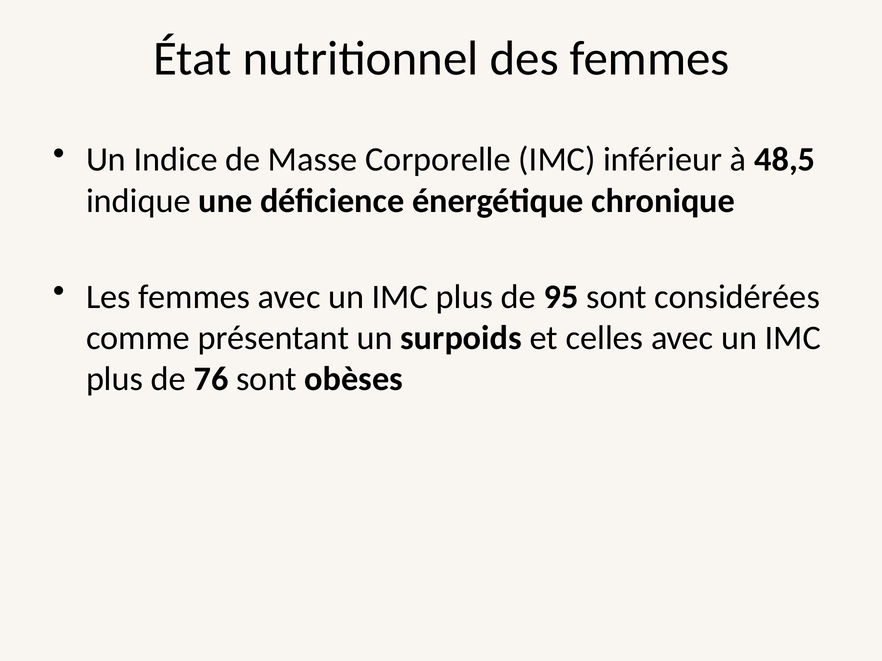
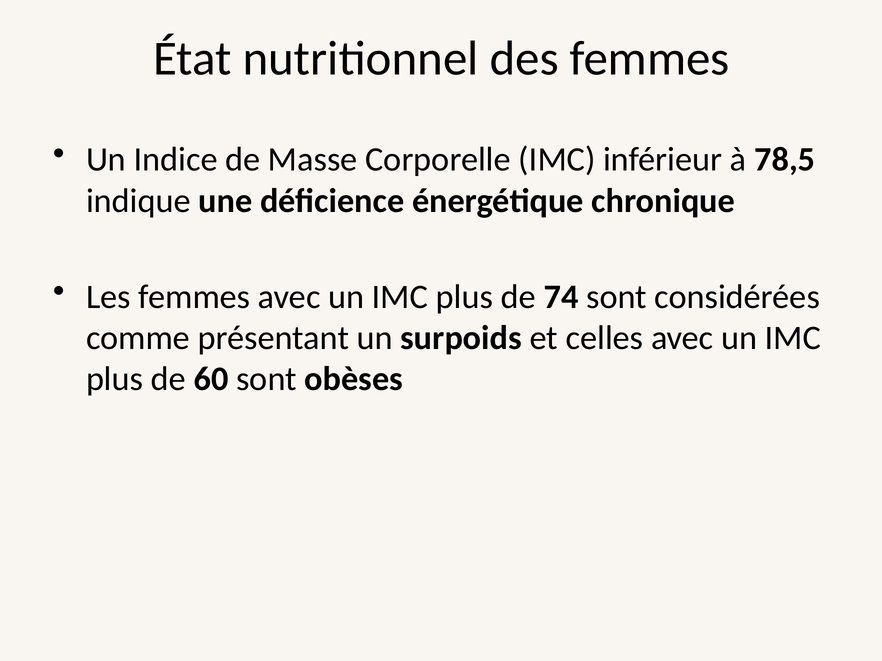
48,5: 48,5 -> 78,5
95: 95 -> 74
76: 76 -> 60
